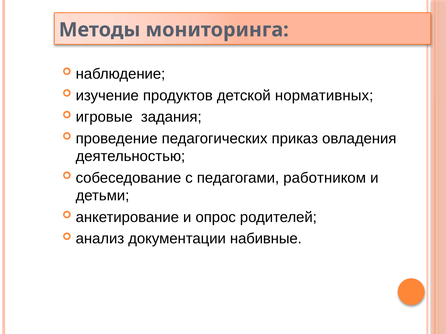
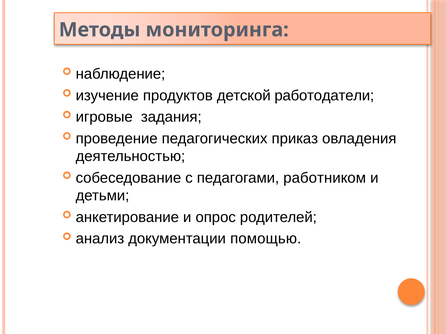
нормативных: нормативных -> работодатели
набивные: набивные -> помощью
